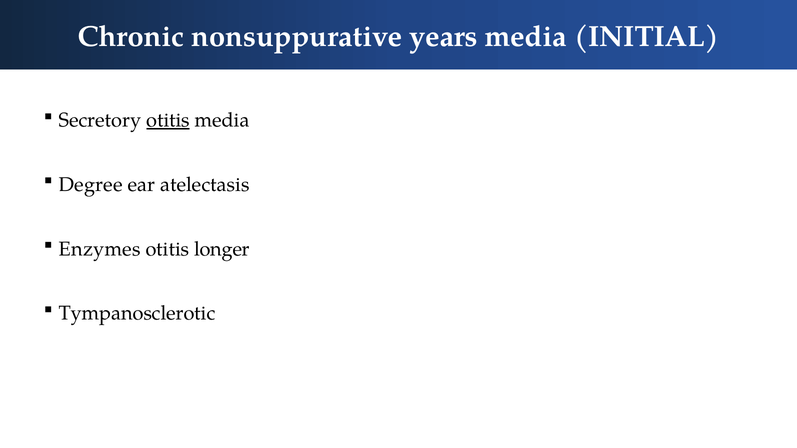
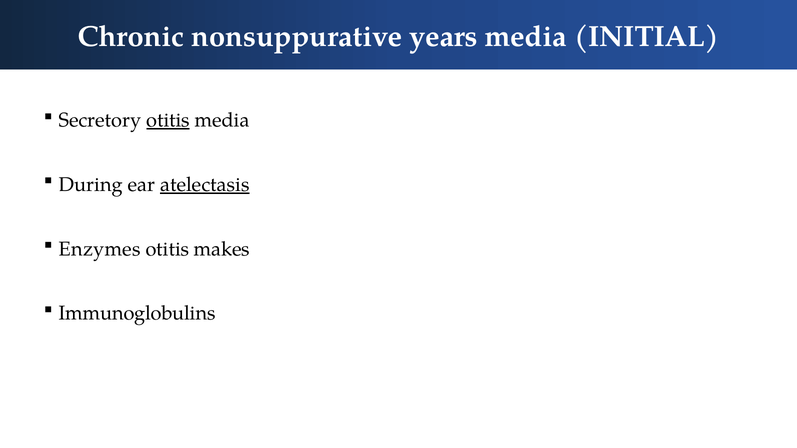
Degree: Degree -> During
atelectasis underline: none -> present
longer: longer -> makes
Tympanosclerotic: Tympanosclerotic -> Immunoglobulins
